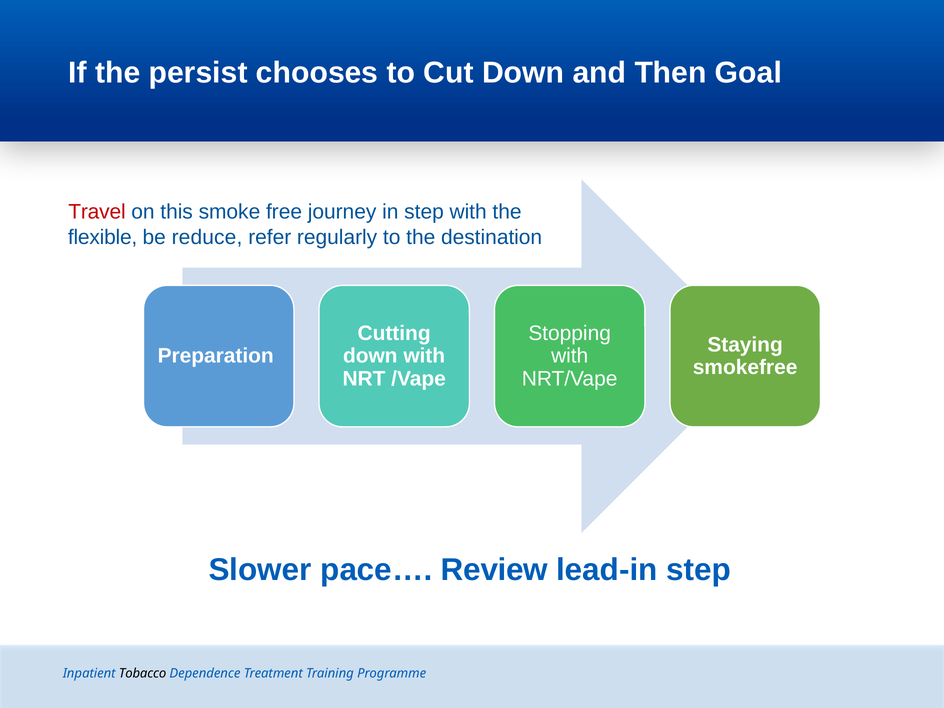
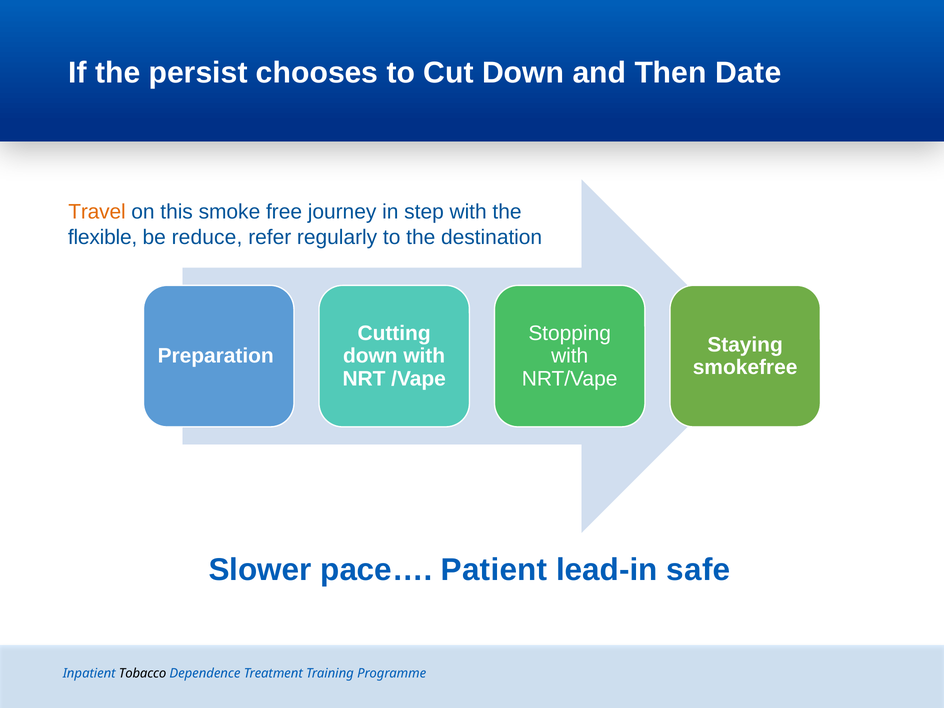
Goal: Goal -> Date
Travel colour: red -> orange
Review: Review -> Patient
lead-in step: step -> safe
